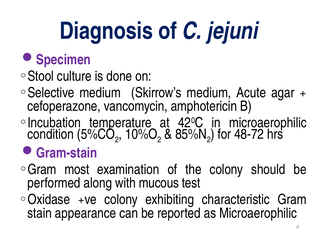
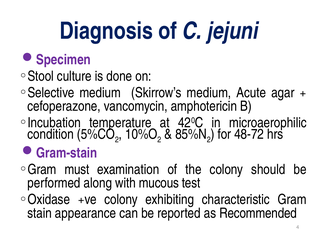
most: most -> must
as Microaerophilic: Microaerophilic -> Recommended
